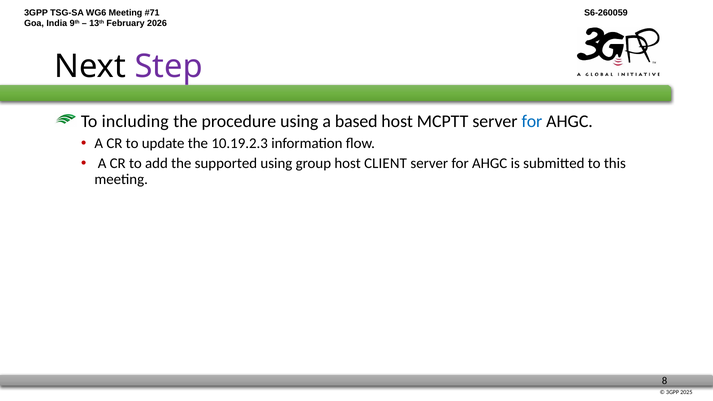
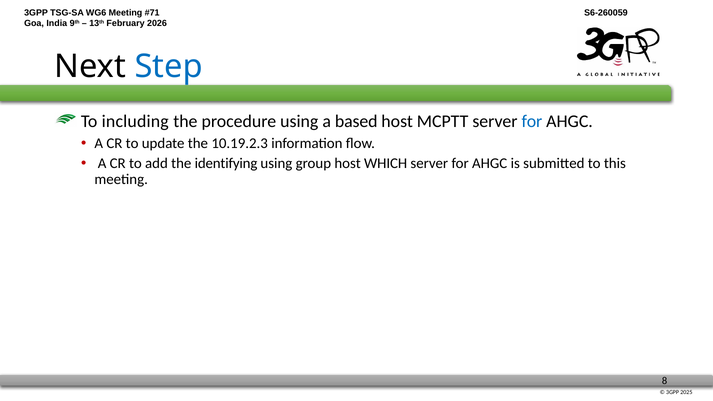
Step colour: purple -> blue
supported: supported -> identifying
CLIENT: CLIENT -> WHICH
